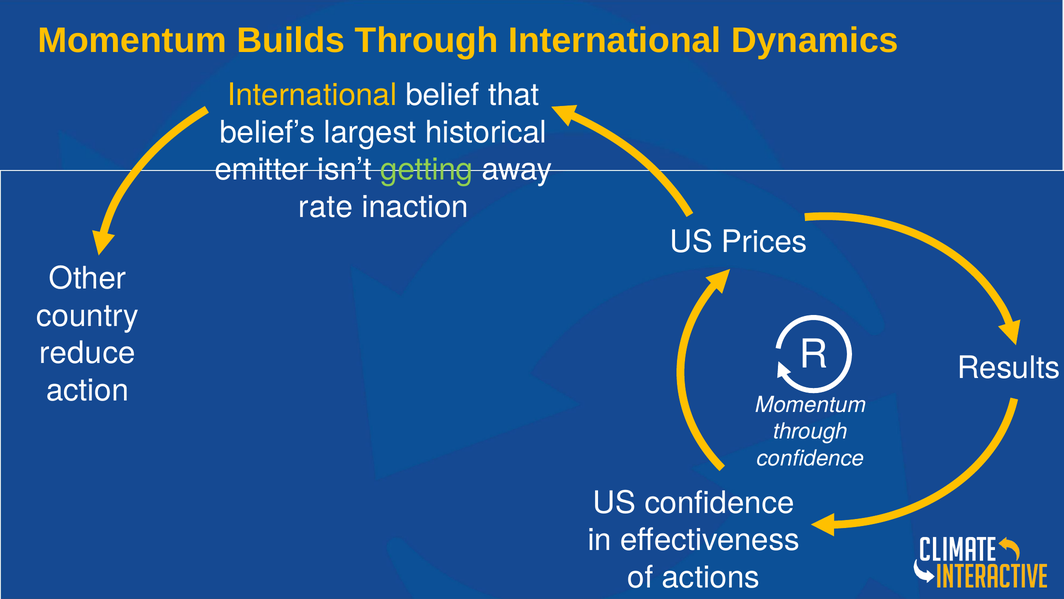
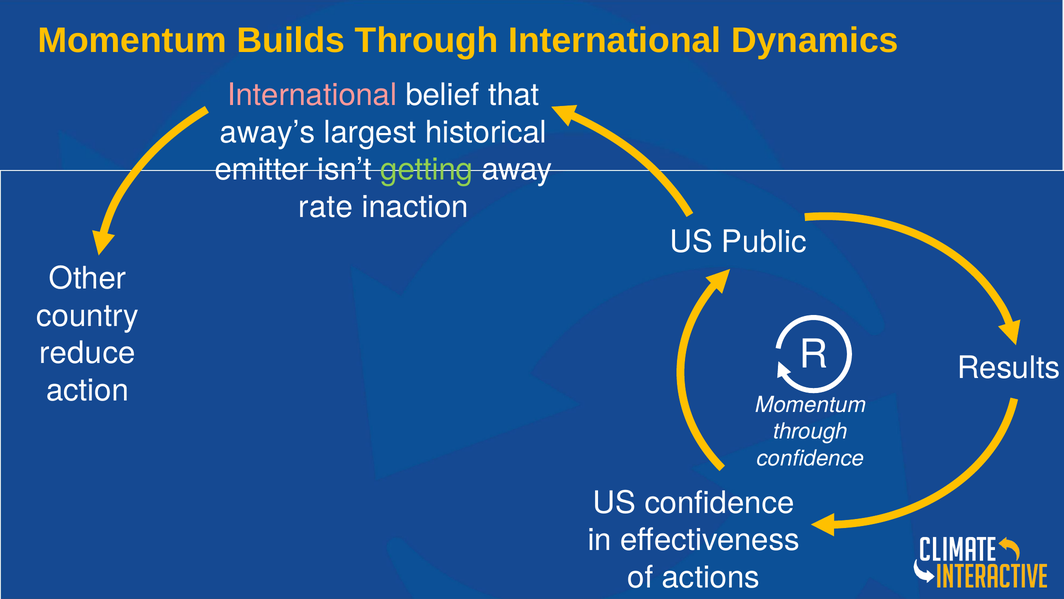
International at (312, 95) colour: yellow -> pink
belief’s: belief’s -> away’s
Prices: Prices -> Public
